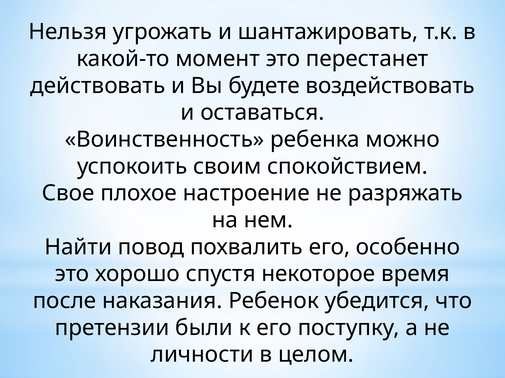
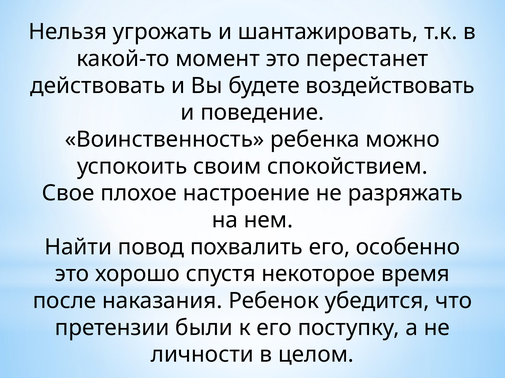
оставаться: оставаться -> поведение
